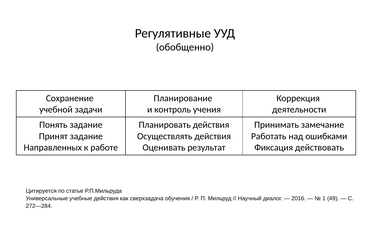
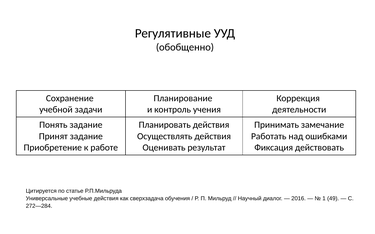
Направленных: Направленных -> Приобретение
